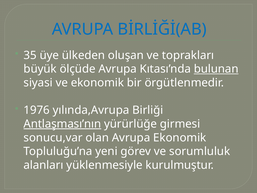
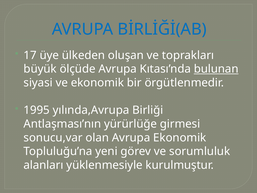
35: 35 -> 17
1976: 1976 -> 1995
Antlaşması’nın underline: present -> none
